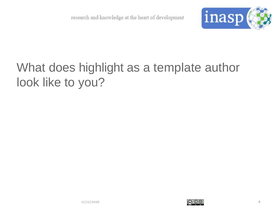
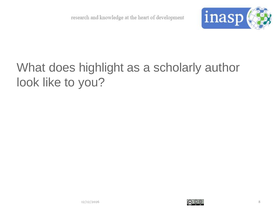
template: template -> scholarly
